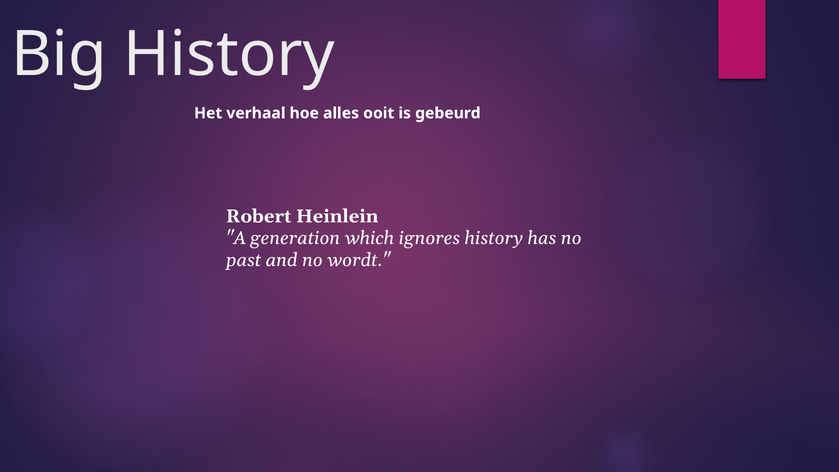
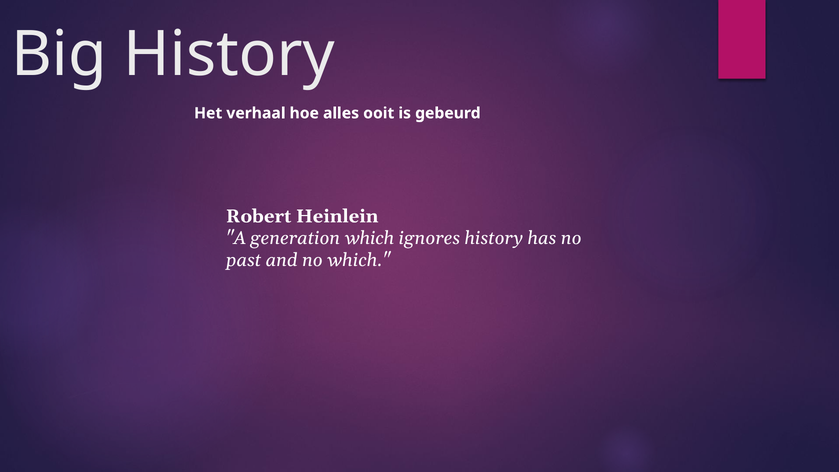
no wordt: wordt -> which
